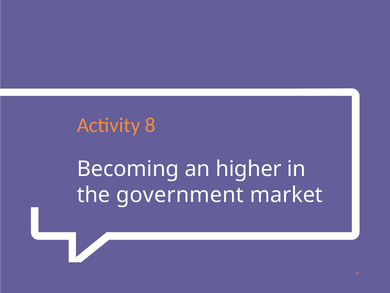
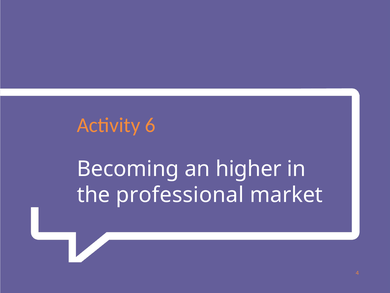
8: 8 -> 6
government: government -> professional
